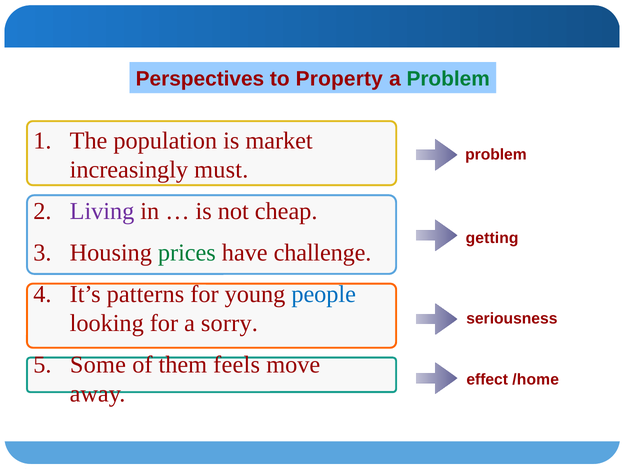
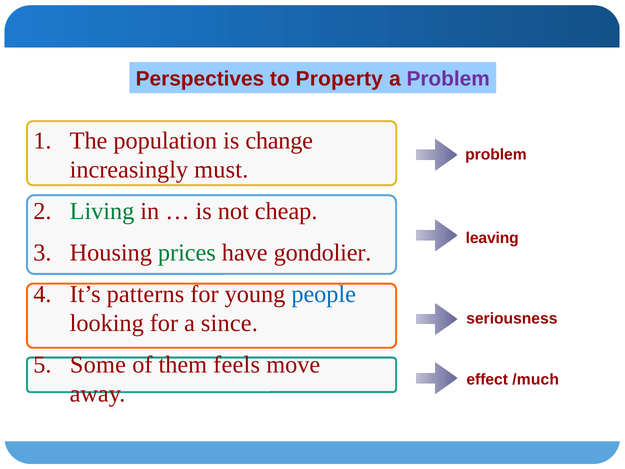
Problem at (448, 79) colour: green -> purple
market: market -> change
Living colour: purple -> green
getting: getting -> leaving
challenge: challenge -> gondolier
sorry: sorry -> since
/home: /home -> /much
